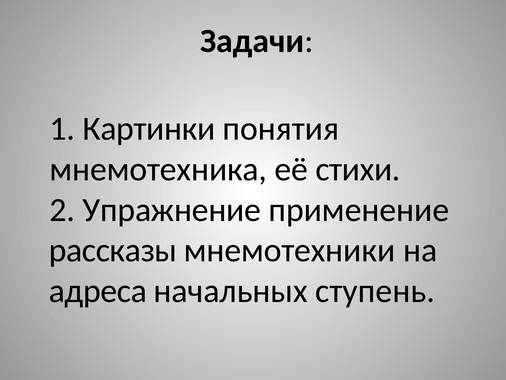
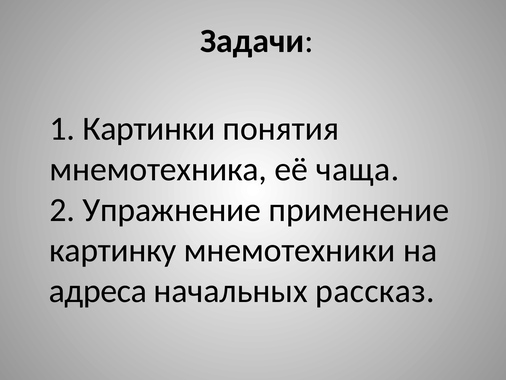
стихи: стихи -> чаща
рассказы: рассказы -> картинку
ступень: ступень -> рассказ
